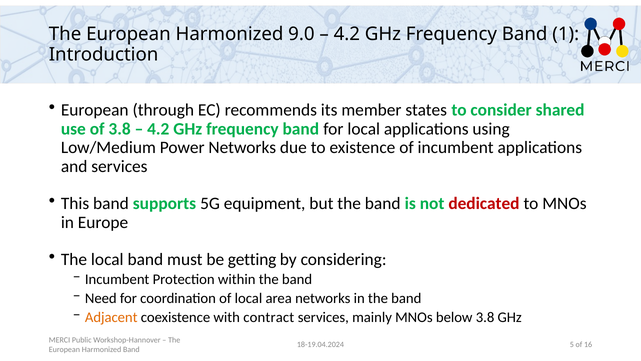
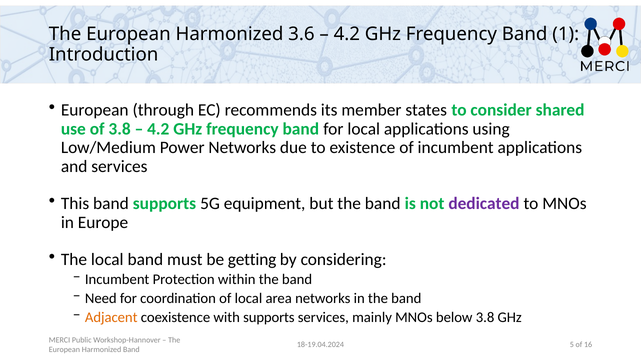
9.0: 9.0 -> 3.6
dedicated colour: red -> purple
with contract: contract -> supports
